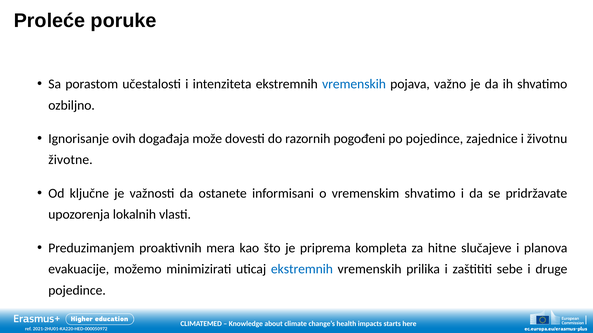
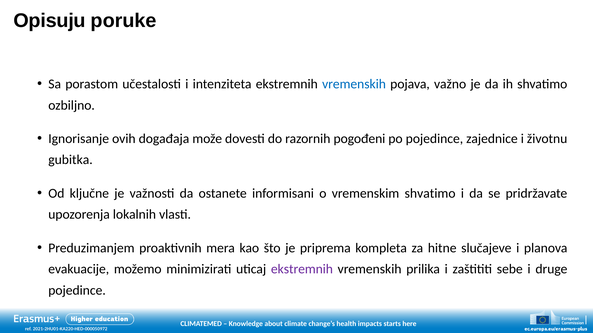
Proleće: Proleće -> Opisuju
životne: životne -> gubitka
ekstremnih at (302, 270) colour: blue -> purple
